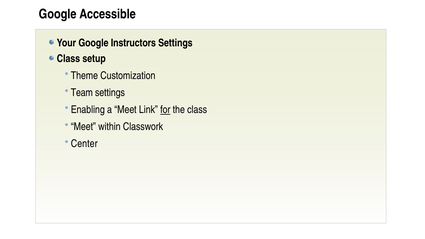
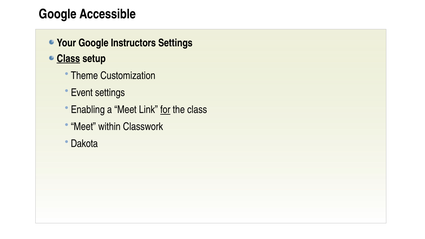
Class at (68, 59) underline: none -> present
Team: Team -> Event
Center: Center -> Dakota
